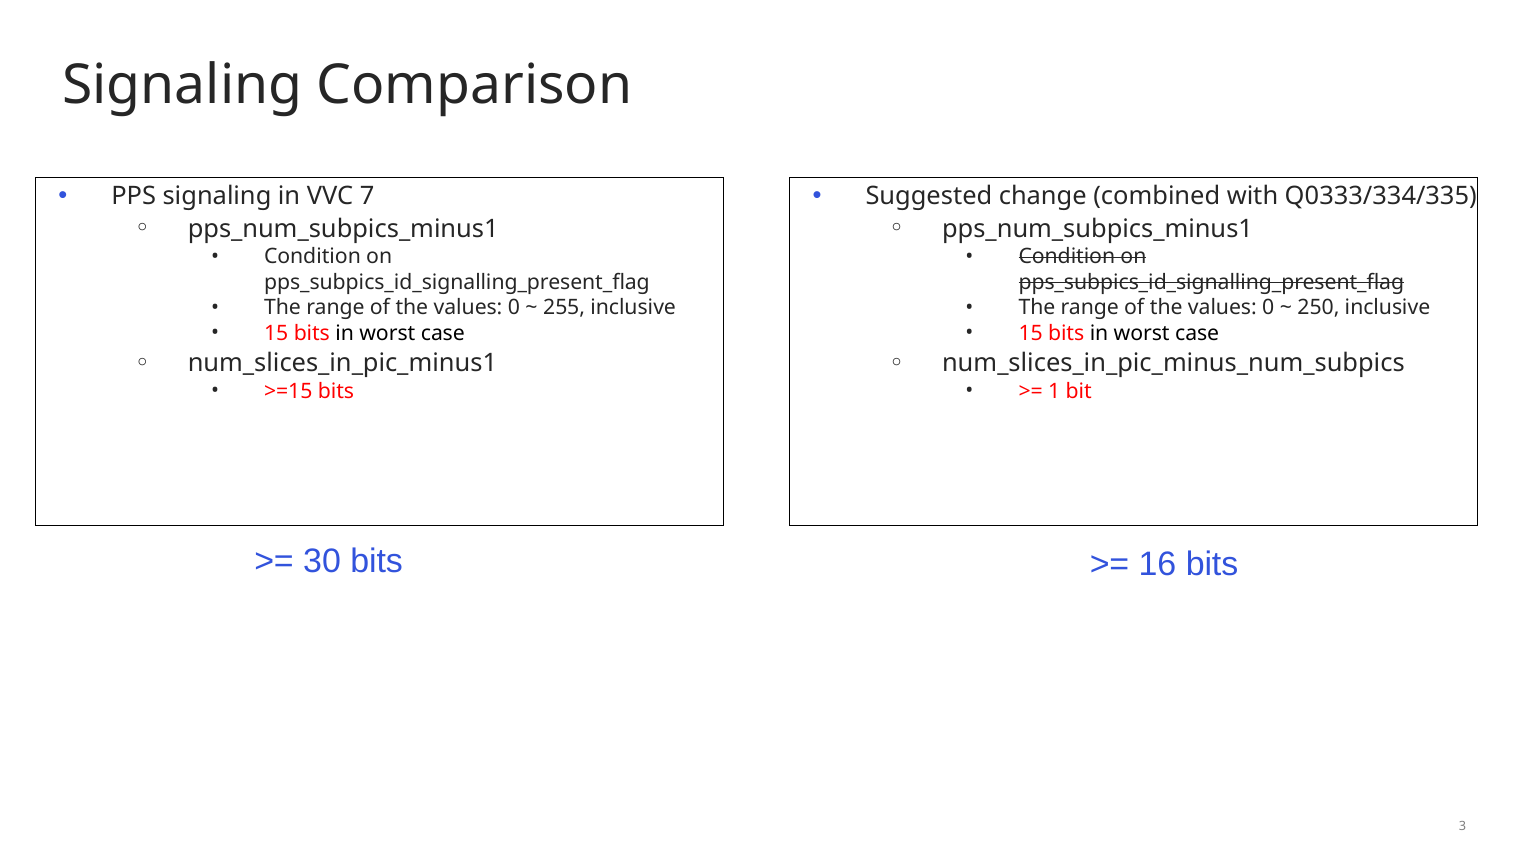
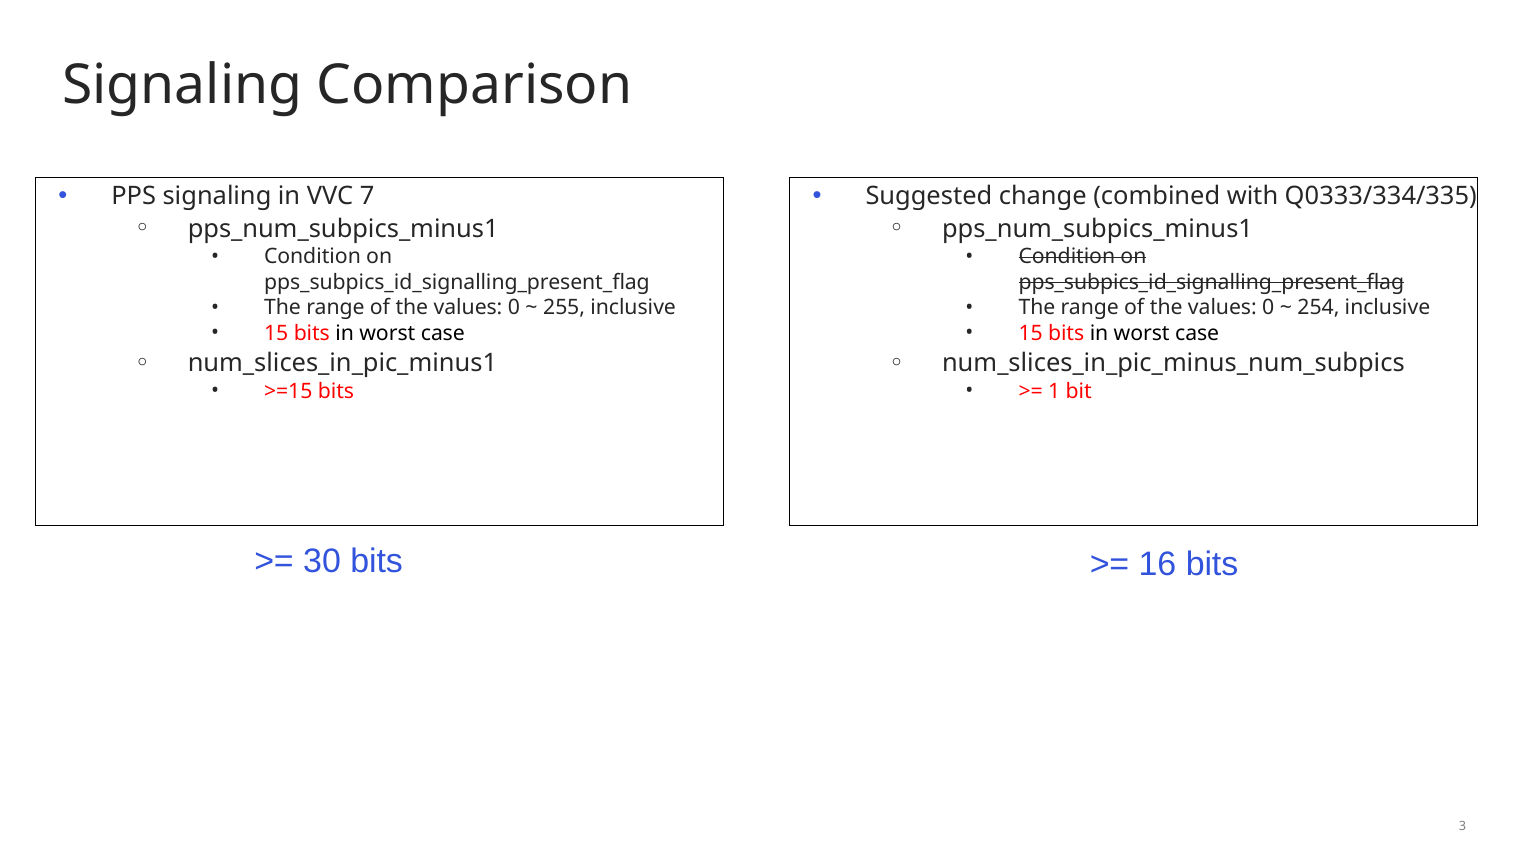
250: 250 -> 254
